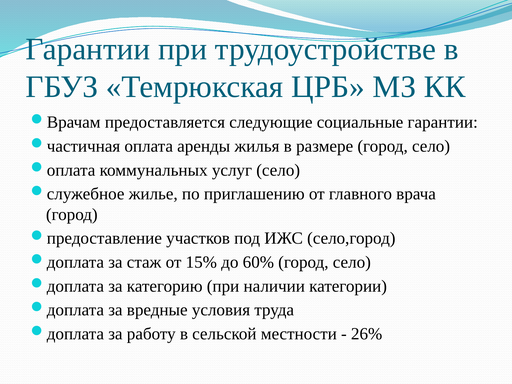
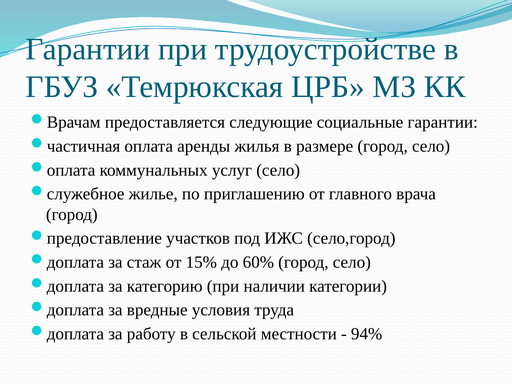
26%: 26% -> 94%
